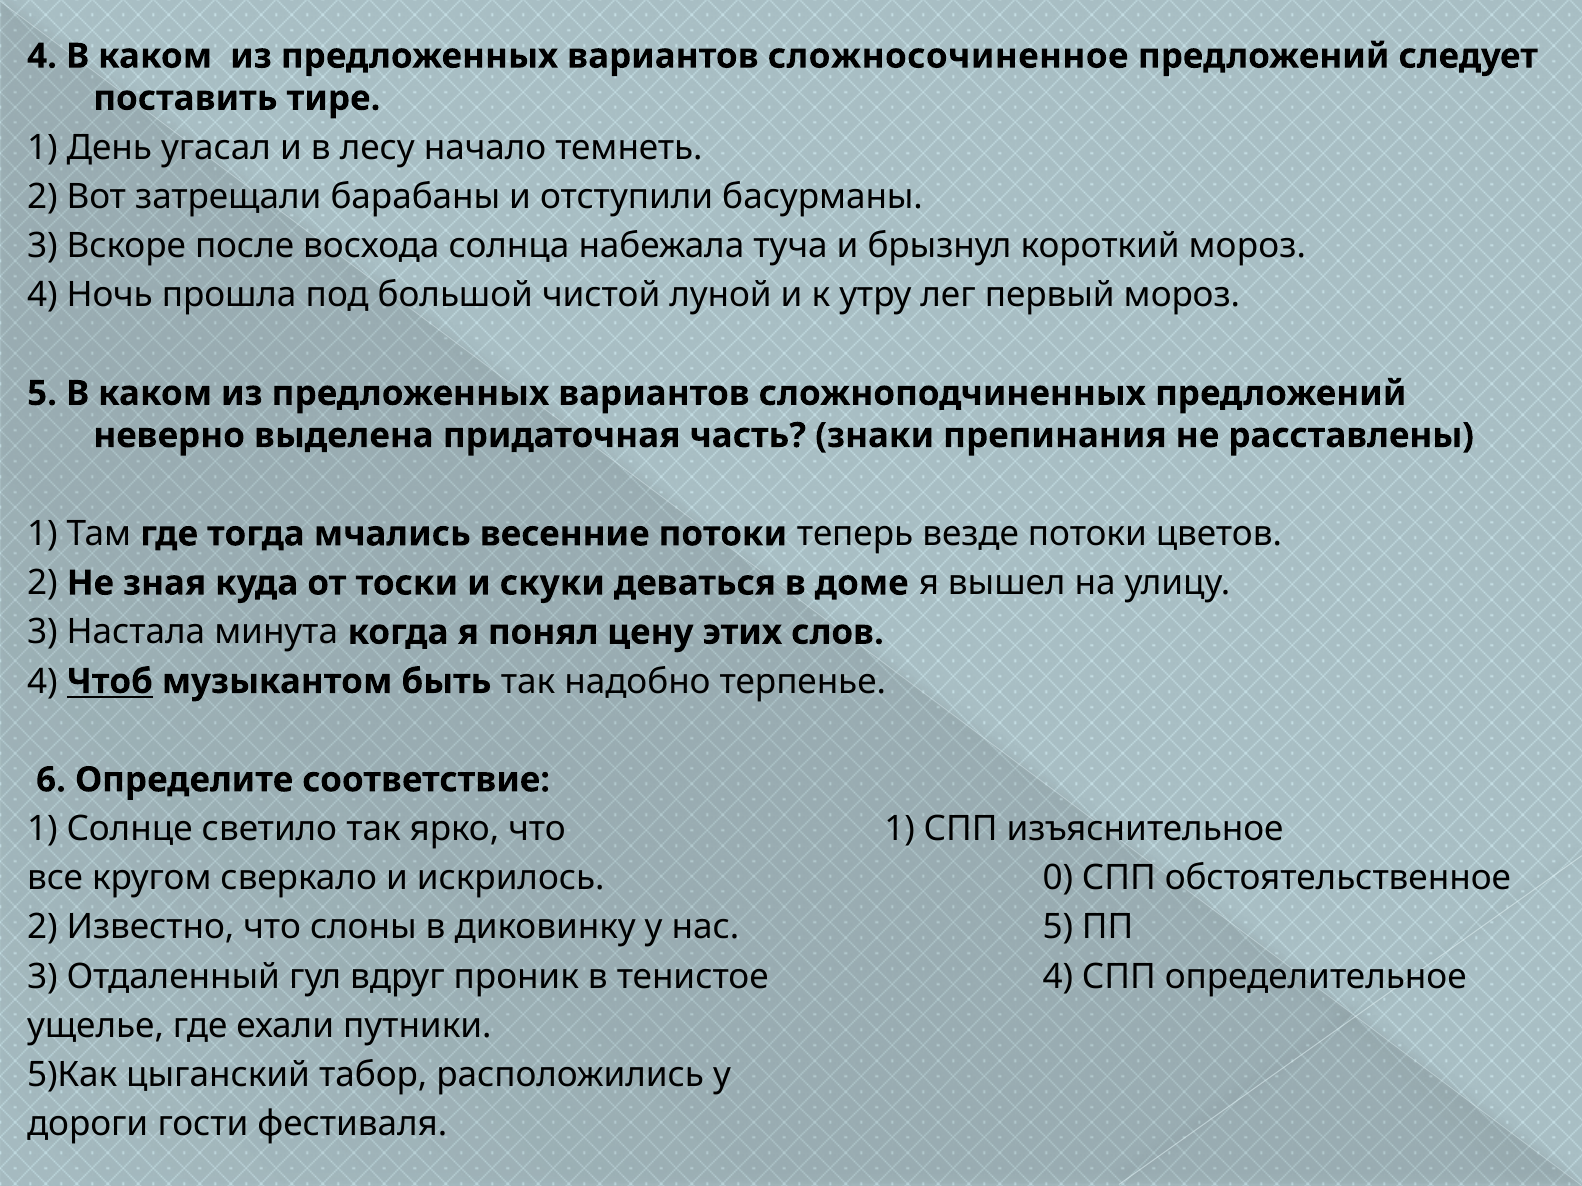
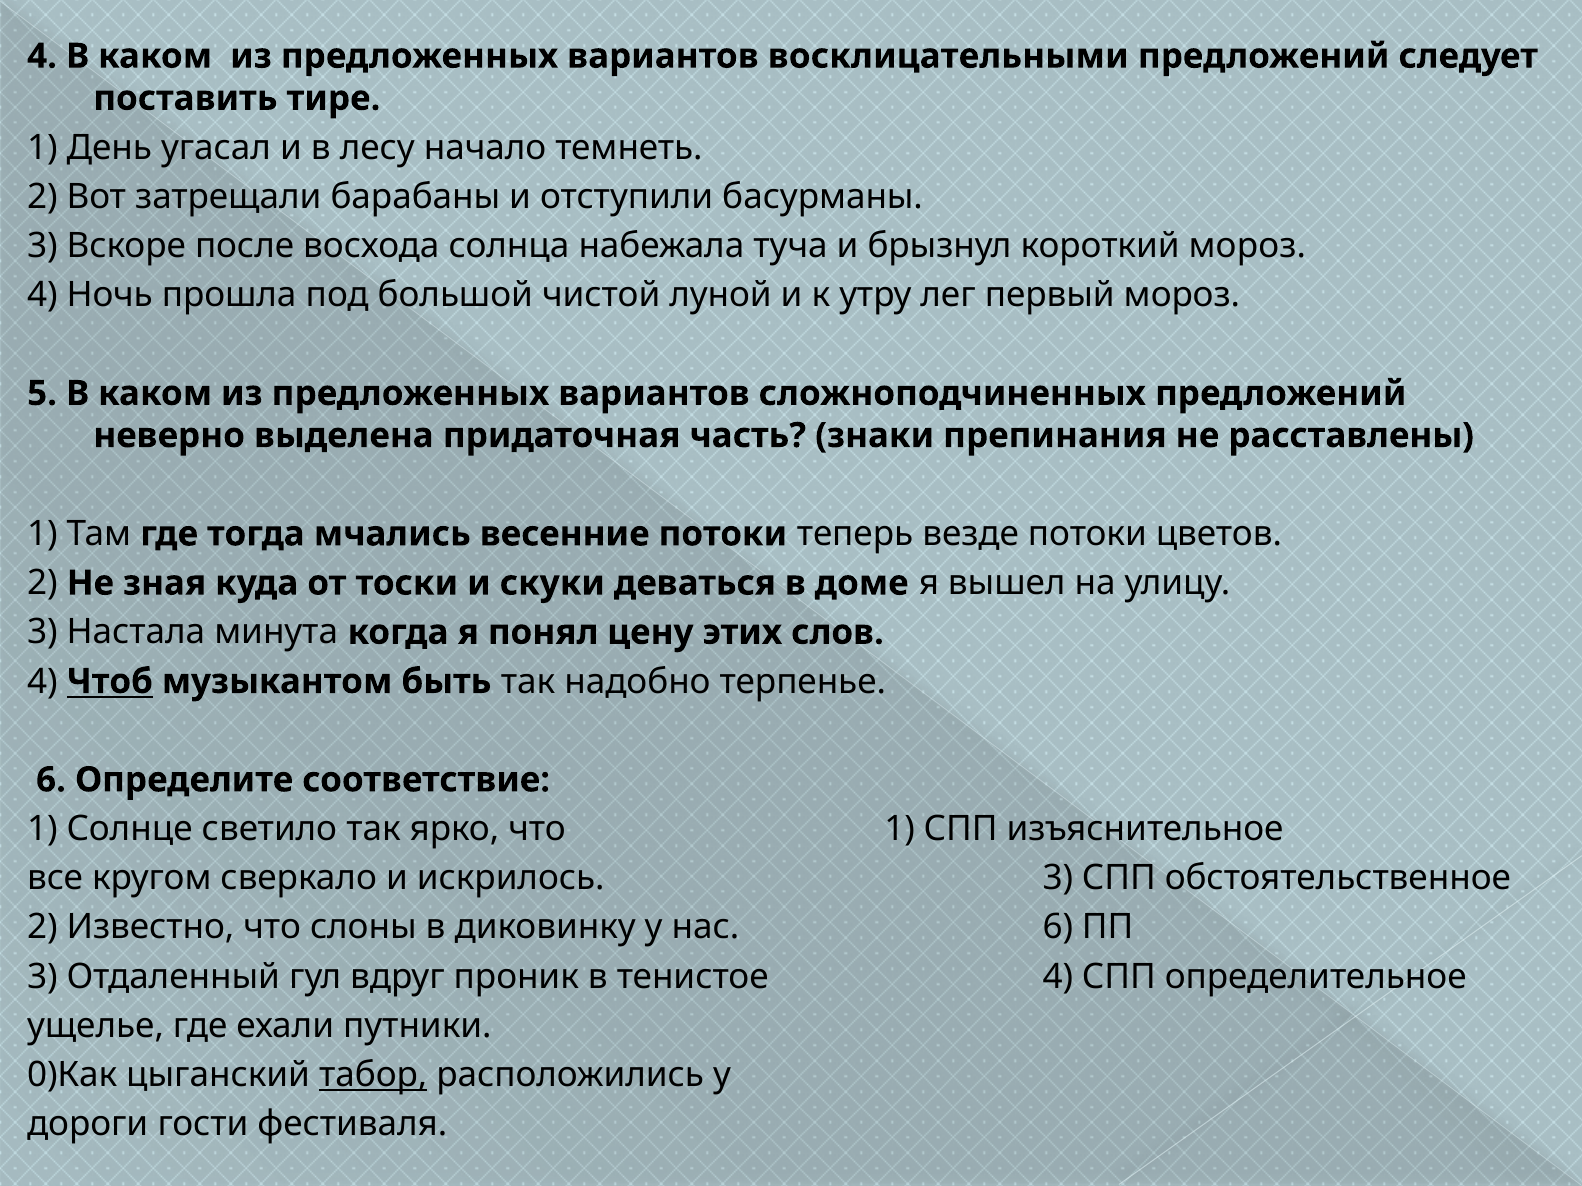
сложносочиненное: сложносочиненное -> восклицательными
искрилось 0: 0 -> 3
нас 5: 5 -> 6
5)Как: 5)Как -> 0)Как
табор underline: none -> present
